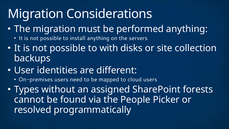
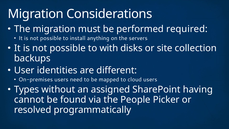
performed anything: anything -> required
forests: forests -> having
